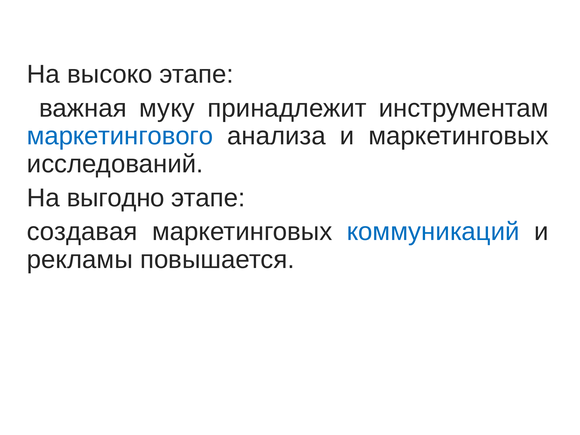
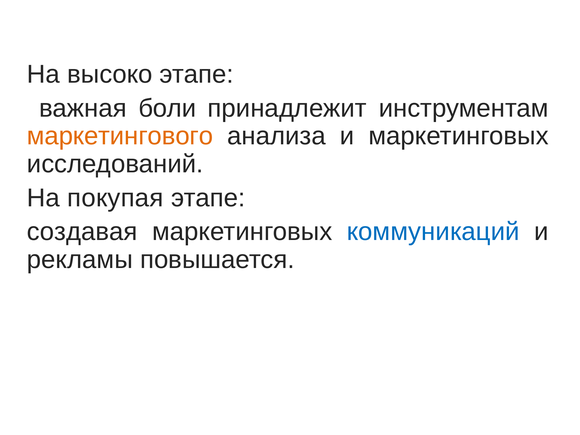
муку: муку -> боли
маркетингового colour: blue -> orange
выгодно: выгодно -> покупая
